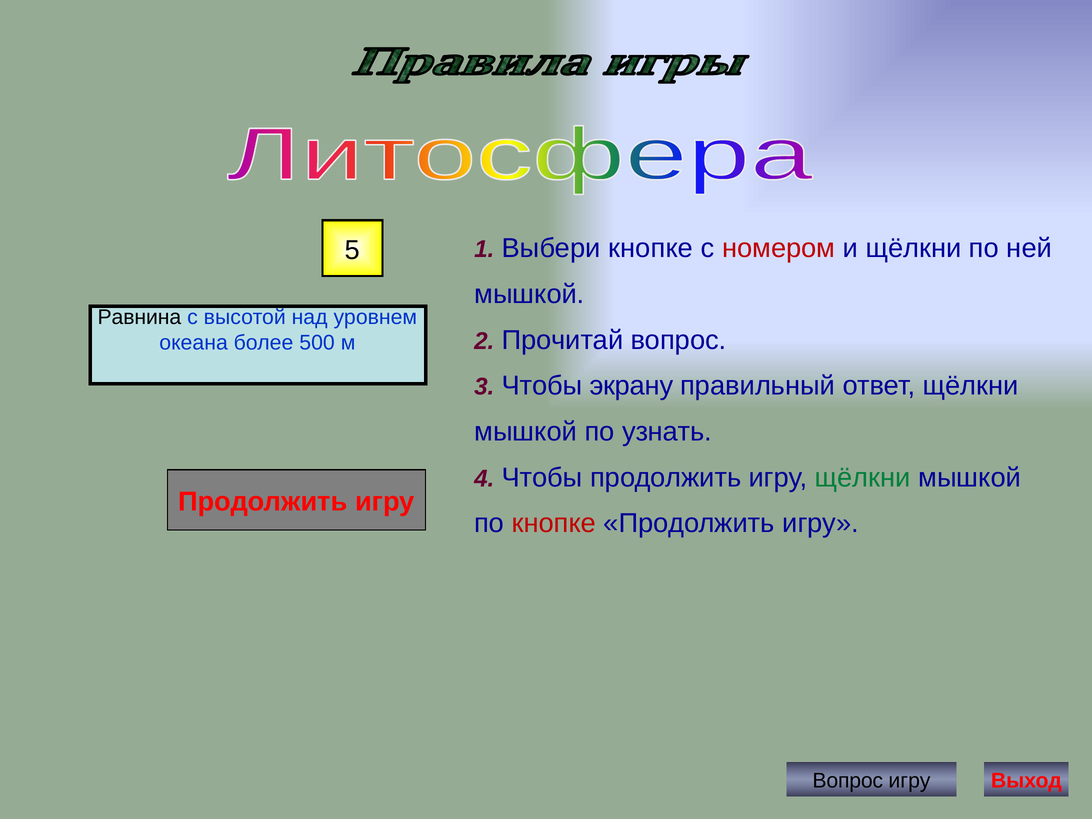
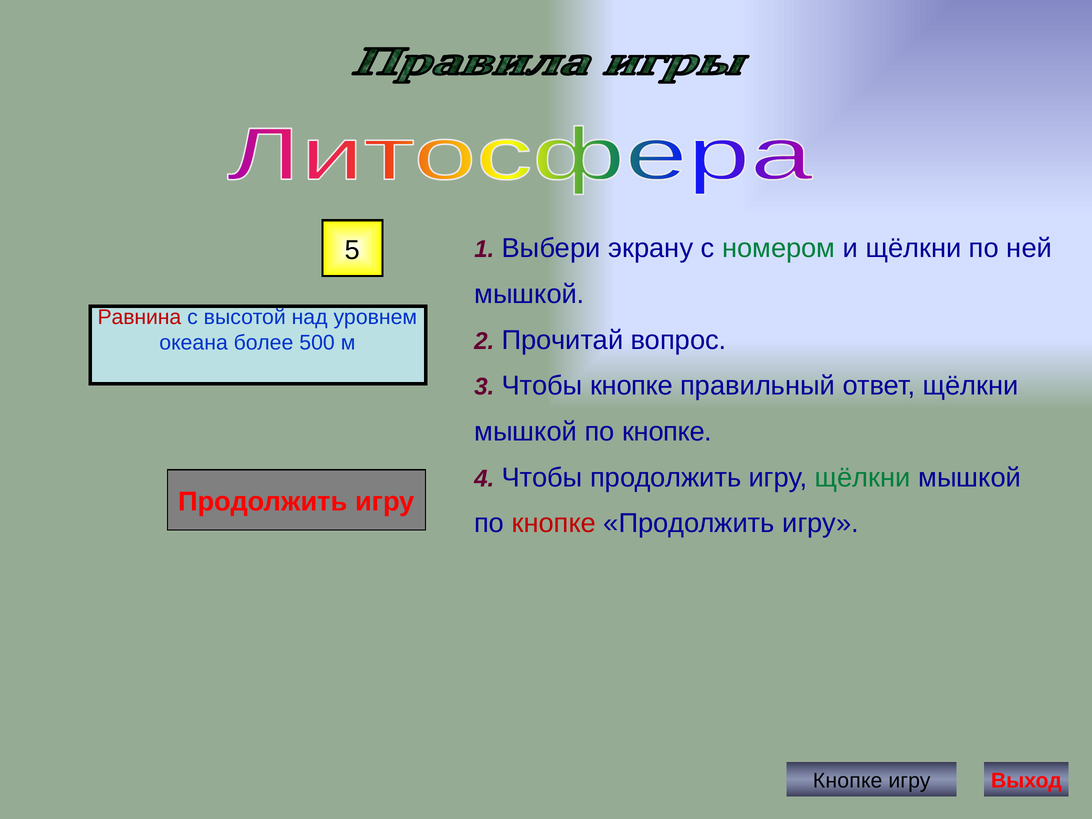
Выбери кнопке: кнопке -> экрану
номером colour: red -> green
Равнина colour: black -> red
Чтобы экрану: экрану -> кнопке
узнать at (667, 432): узнать -> кнопке
Вопрос at (848, 781): Вопрос -> Кнопке
